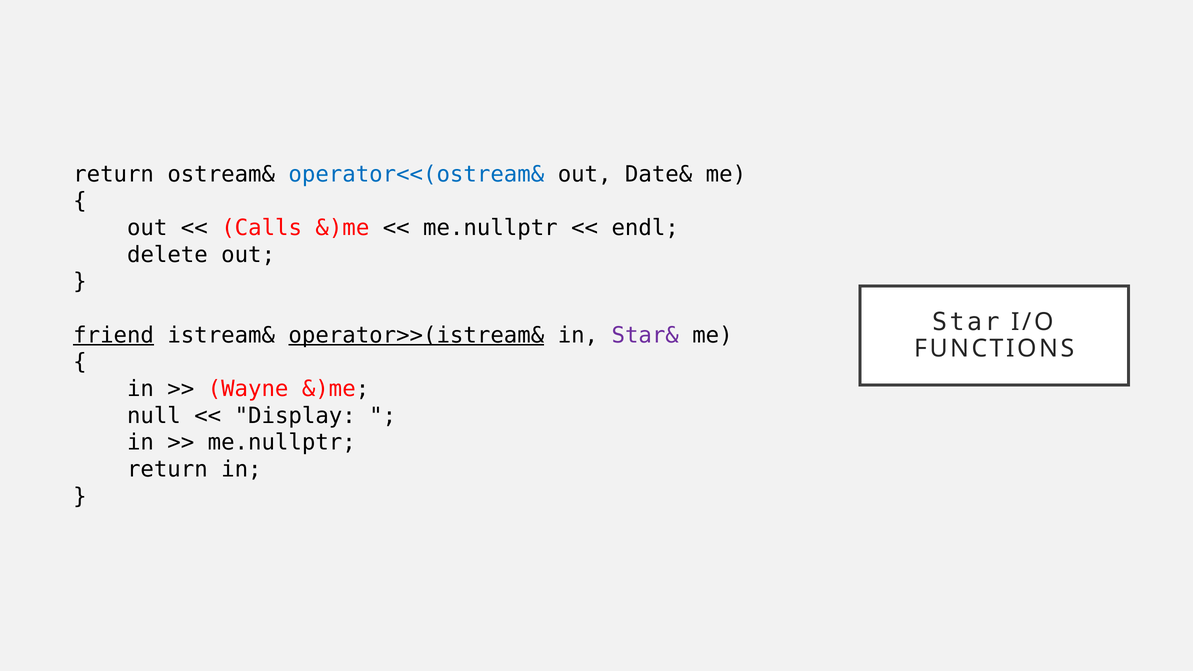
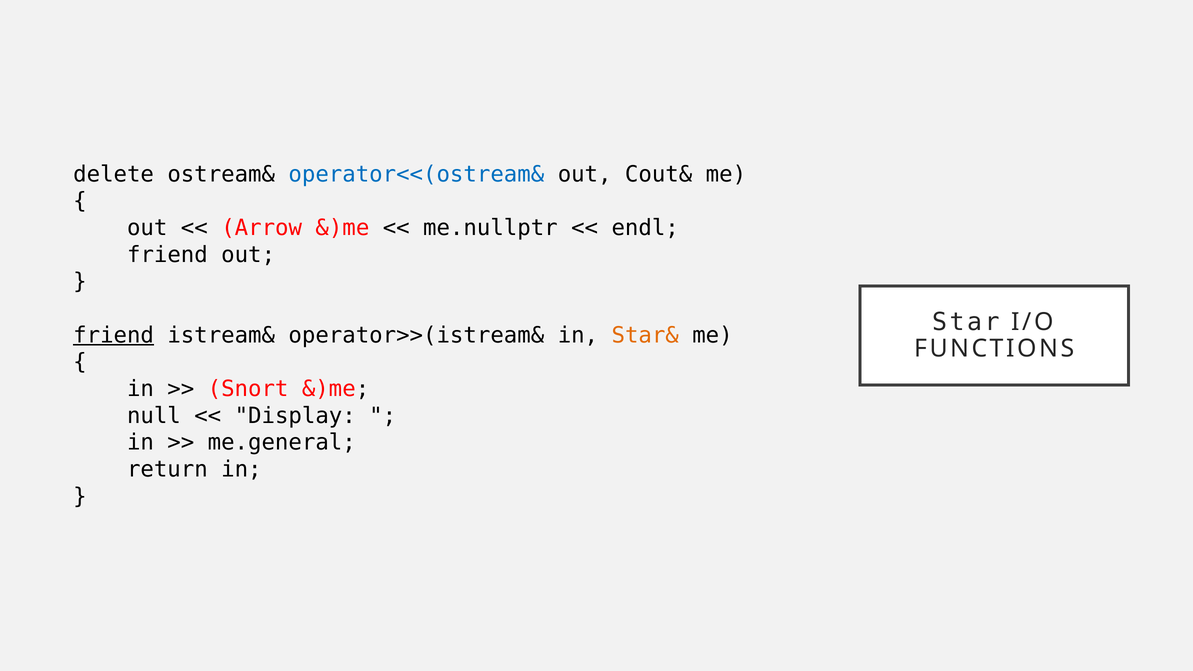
return at (114, 174): return -> delete
Date&: Date& -> Cout&
Calls: Calls -> Arrow
delete at (167, 255): delete -> friend
operator>>(istream& underline: present -> none
Star& colour: purple -> orange
Wayne: Wayne -> Snort
me.nullptr at (282, 443): me.nullptr -> me.general
